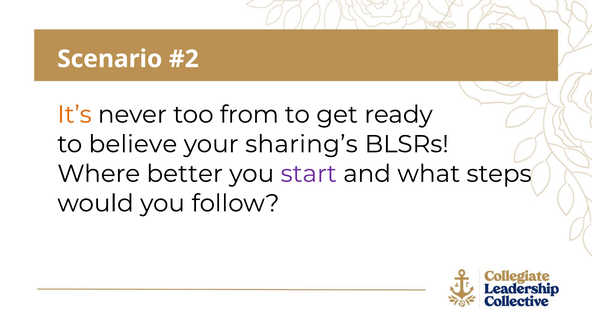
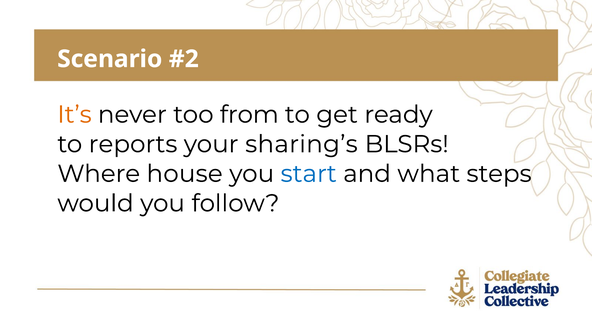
believe: believe -> reports
better: better -> house
start colour: purple -> blue
